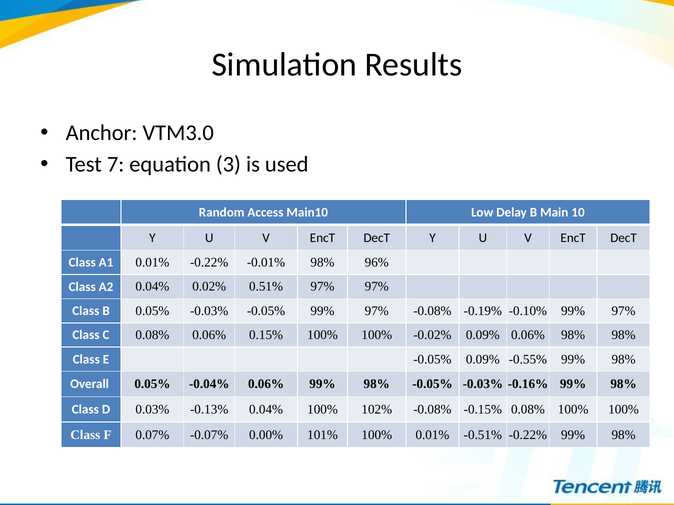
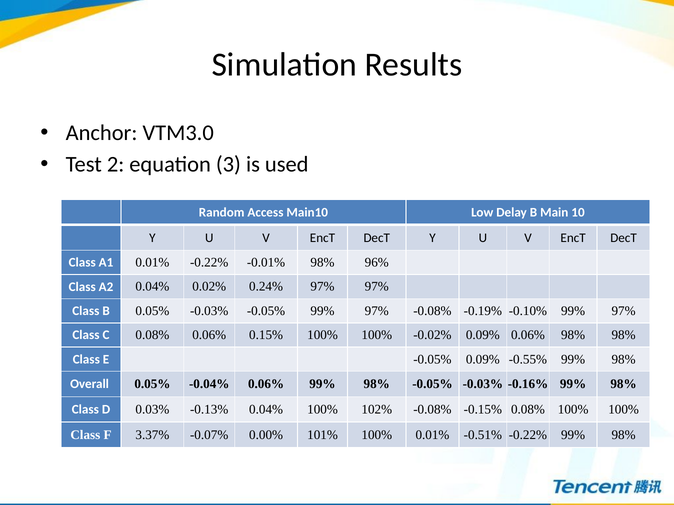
7: 7 -> 2
0.51%: 0.51% -> 0.24%
0.07%: 0.07% -> 3.37%
